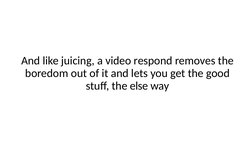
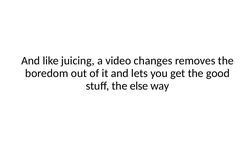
respond: respond -> changes
